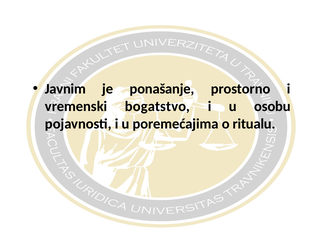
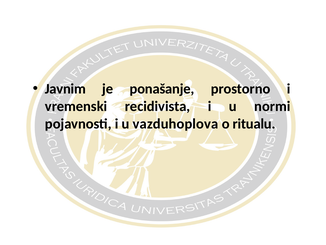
bogatstvo: bogatstvo -> recidivista
osobu: osobu -> normi
poremećajima: poremećajima -> vazduhoplova
